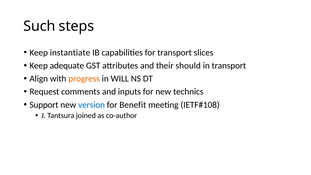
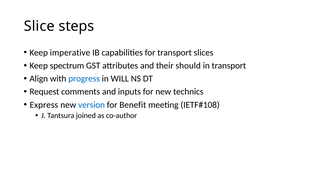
Such: Such -> Slice
instantiate: instantiate -> imperative
adequate: adequate -> spectrum
progress colour: orange -> blue
Support: Support -> Express
